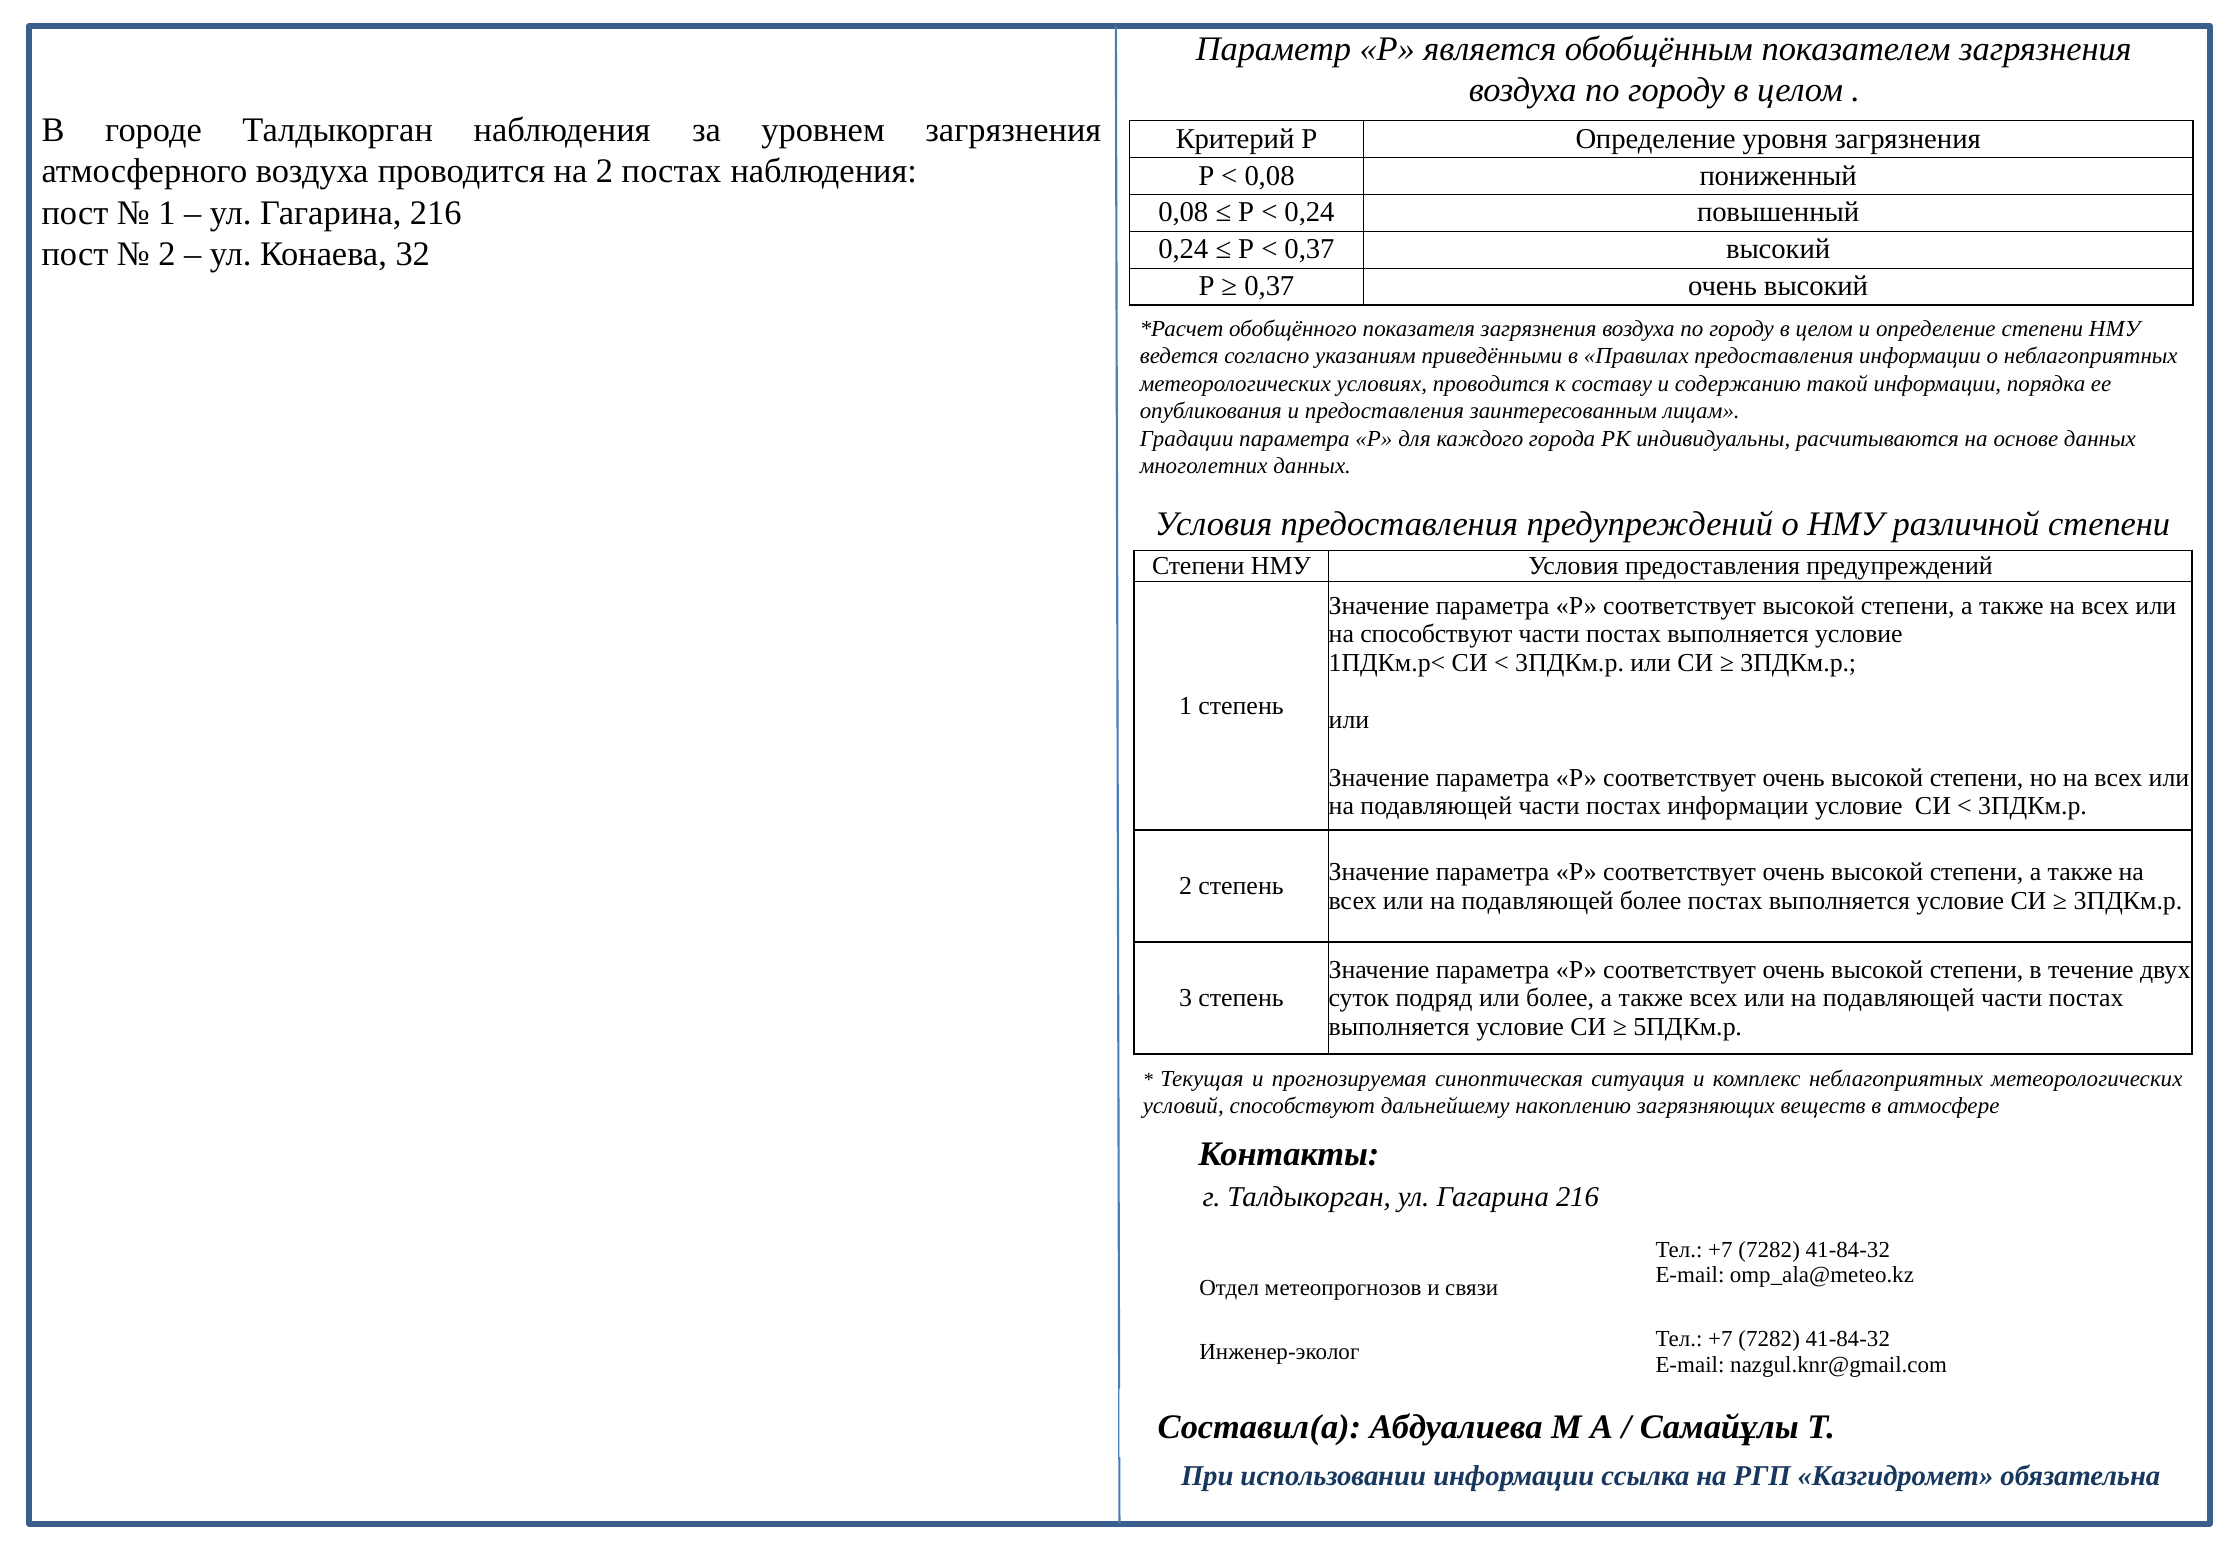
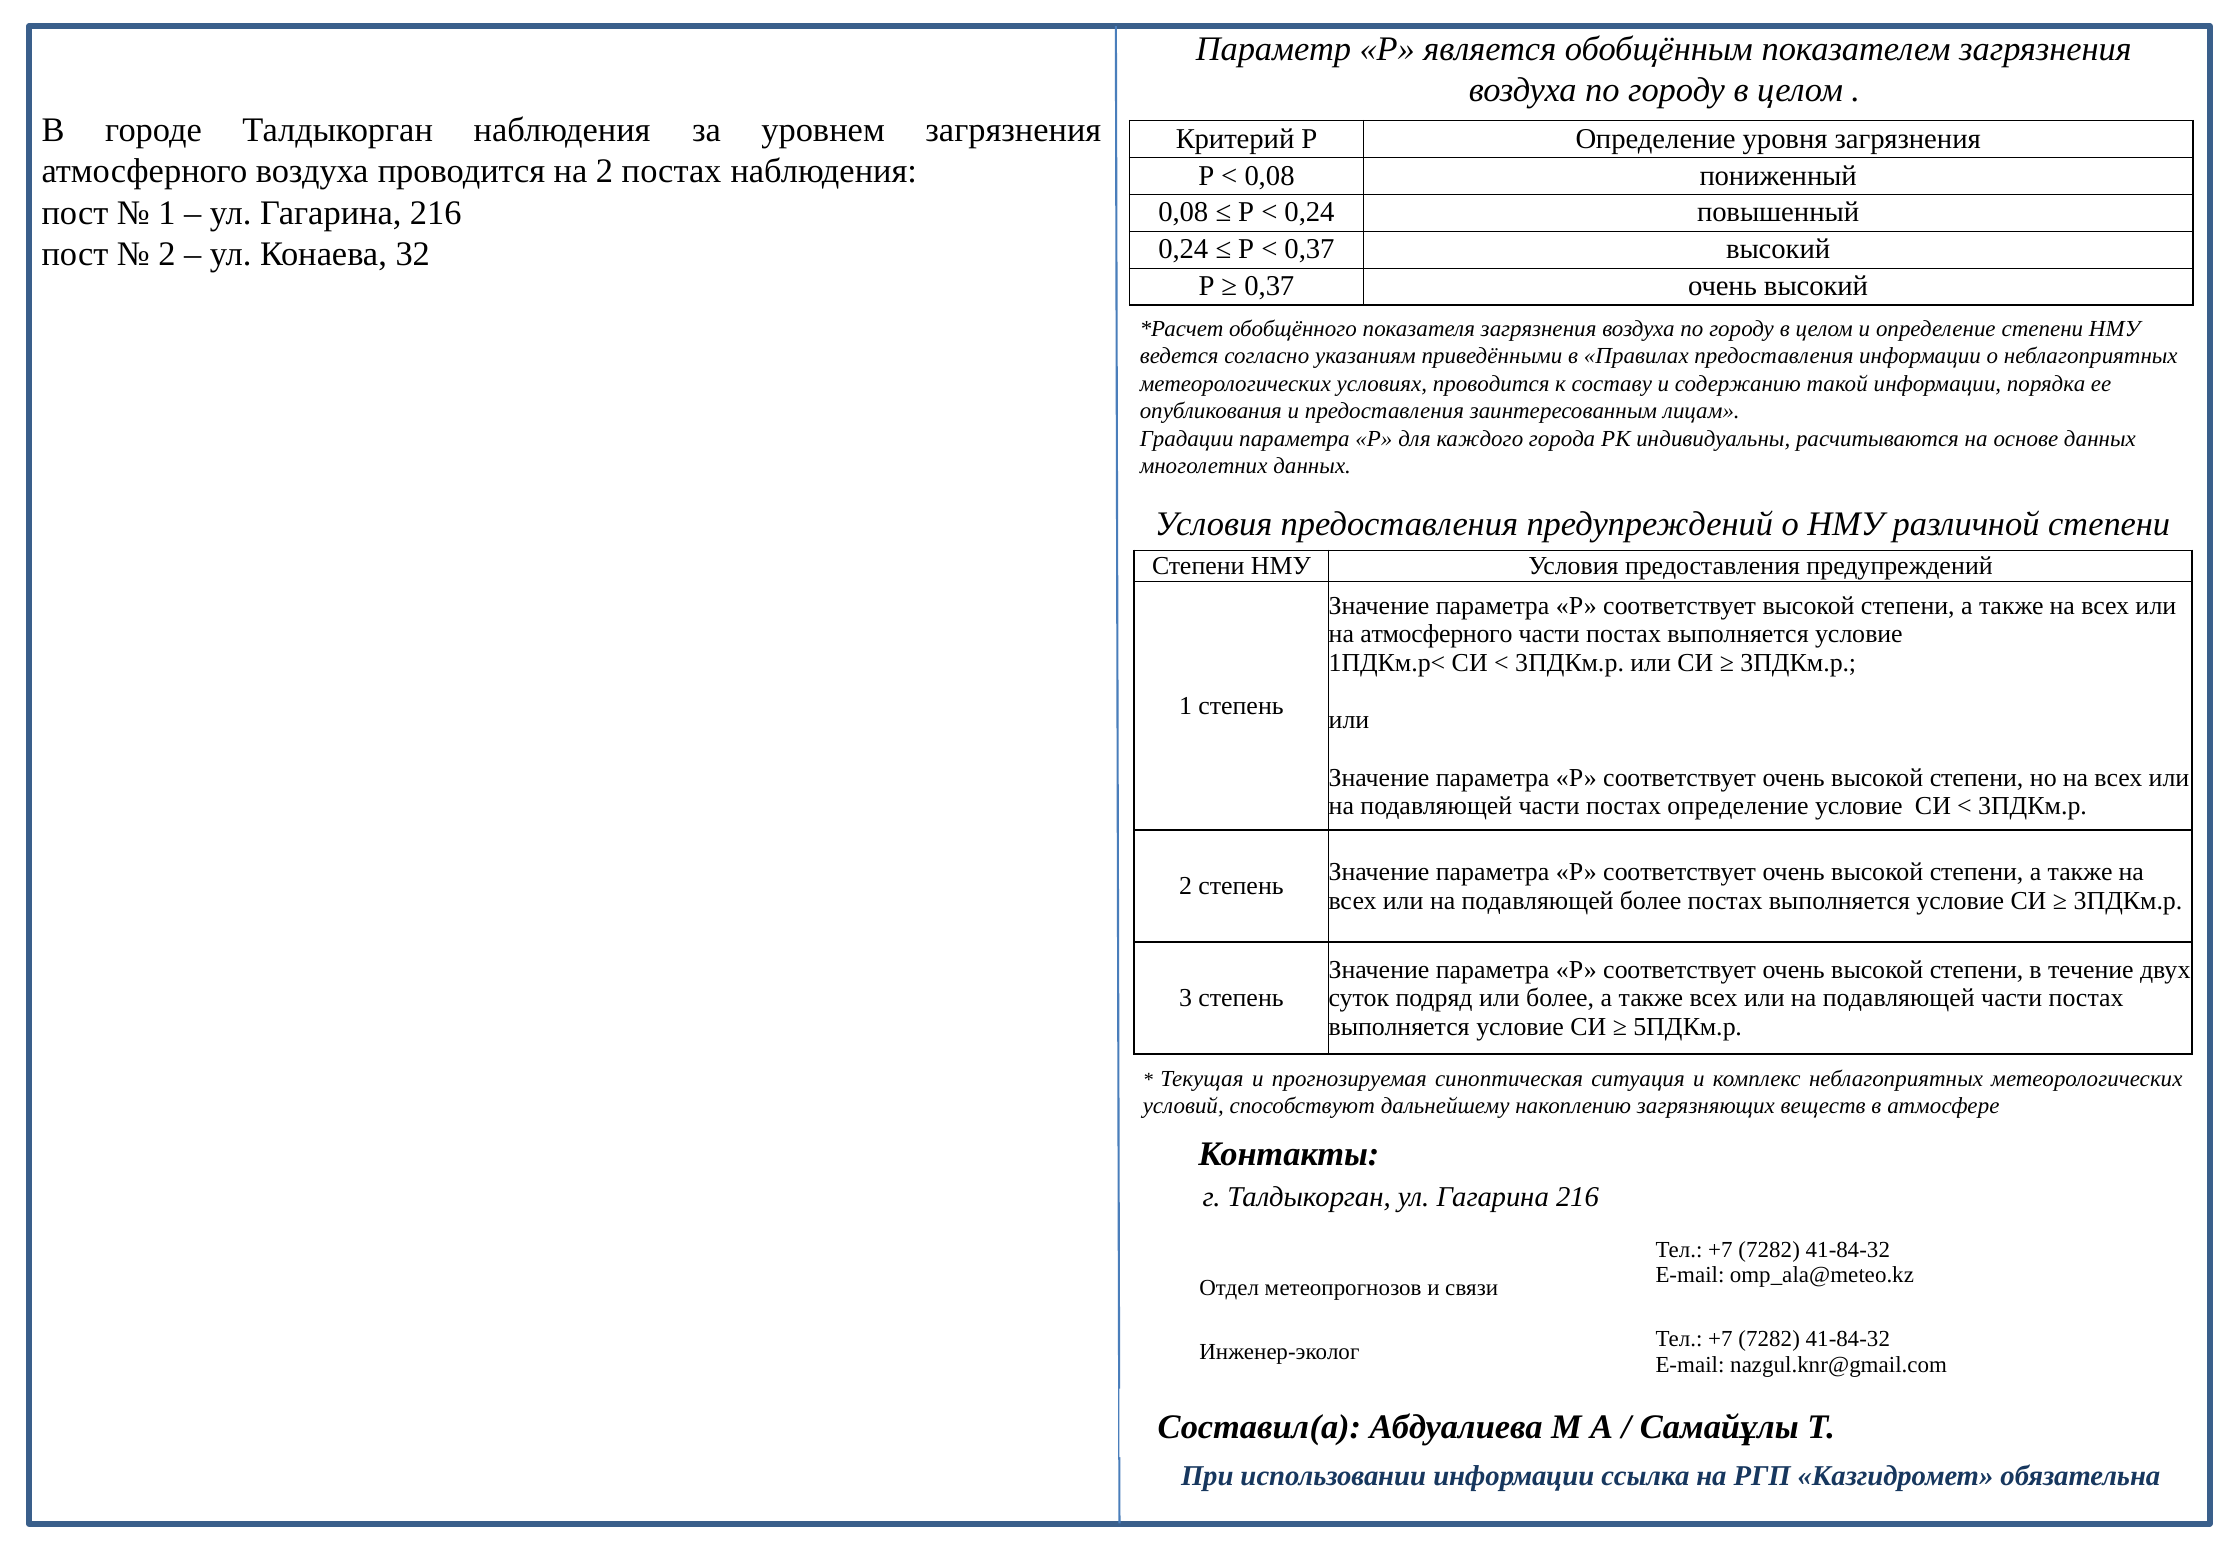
на способствуют: способствуют -> атмосферного
постах информации: информации -> определение
